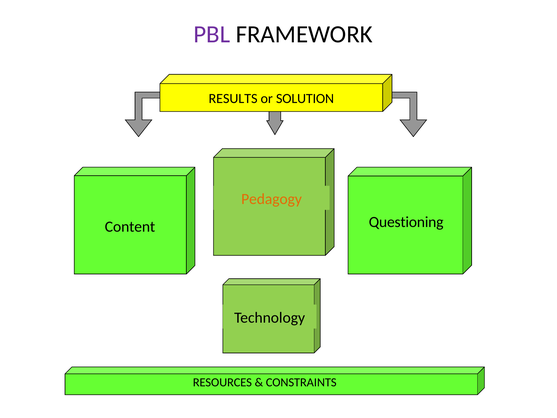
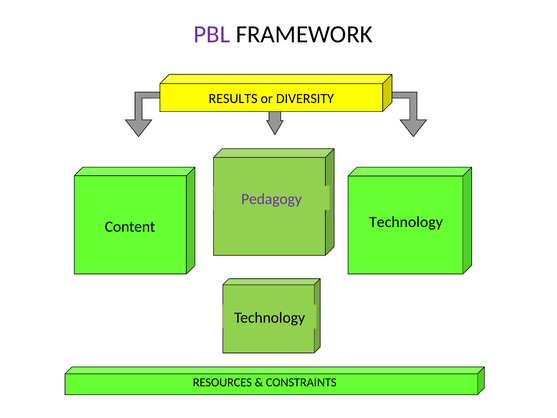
SOLUTION: SOLUTION -> DIVERSITY
Pedagogy colour: orange -> purple
Content Questioning: Questioning -> Technology
